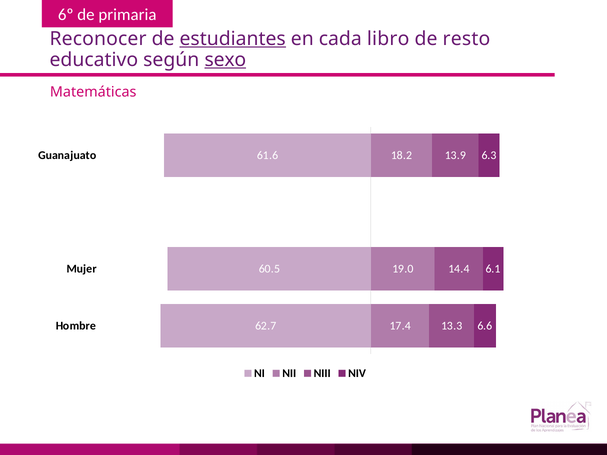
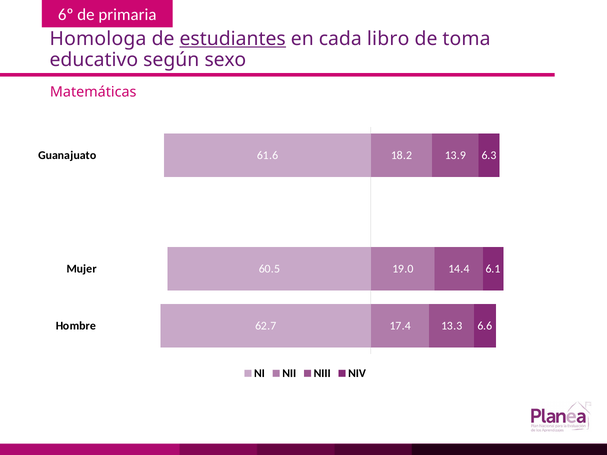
Reconocer: Reconocer -> Homologa
resto: resto -> toma
sexo underline: present -> none
